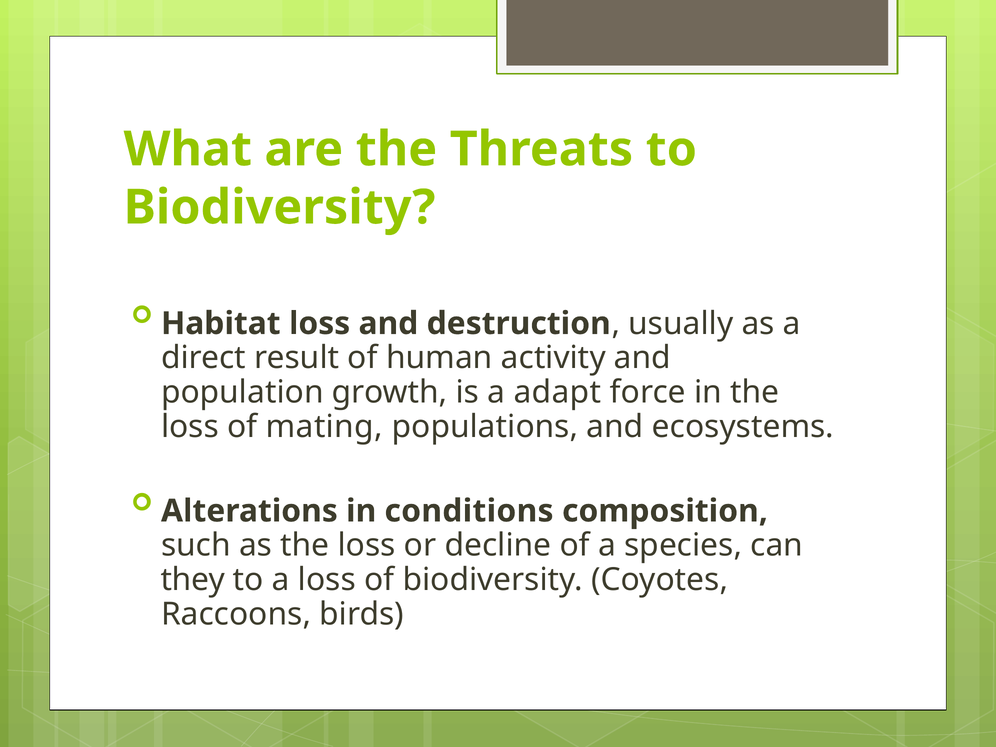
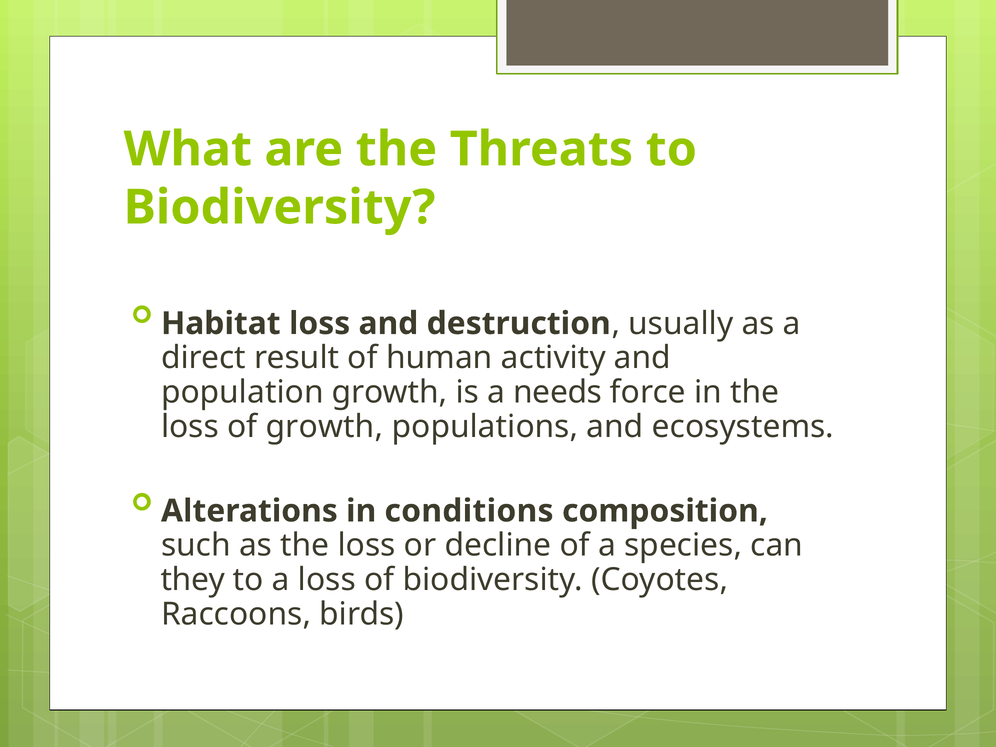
adapt: adapt -> needs
of mating: mating -> growth
